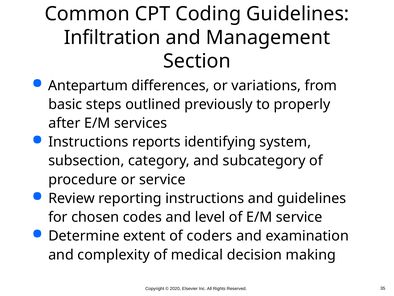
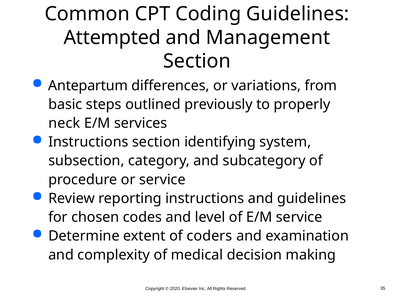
Infiltration: Infiltration -> Attempted
after: after -> neck
Instructions reports: reports -> section
